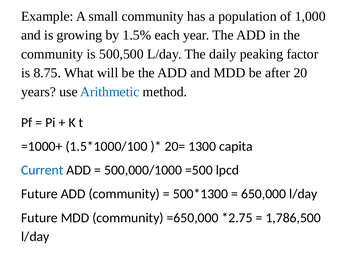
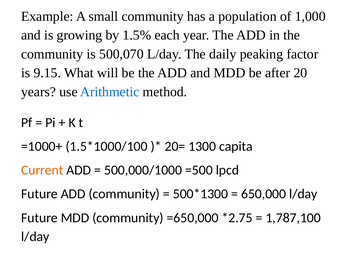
500,500: 500,500 -> 500,070
8.75: 8.75 -> 9.15
Current colour: blue -> orange
1,786,500: 1,786,500 -> 1,787,100
